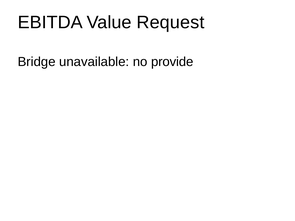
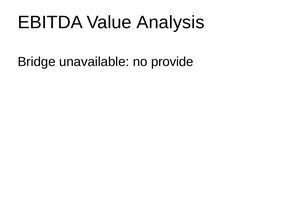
Request: Request -> Analysis
